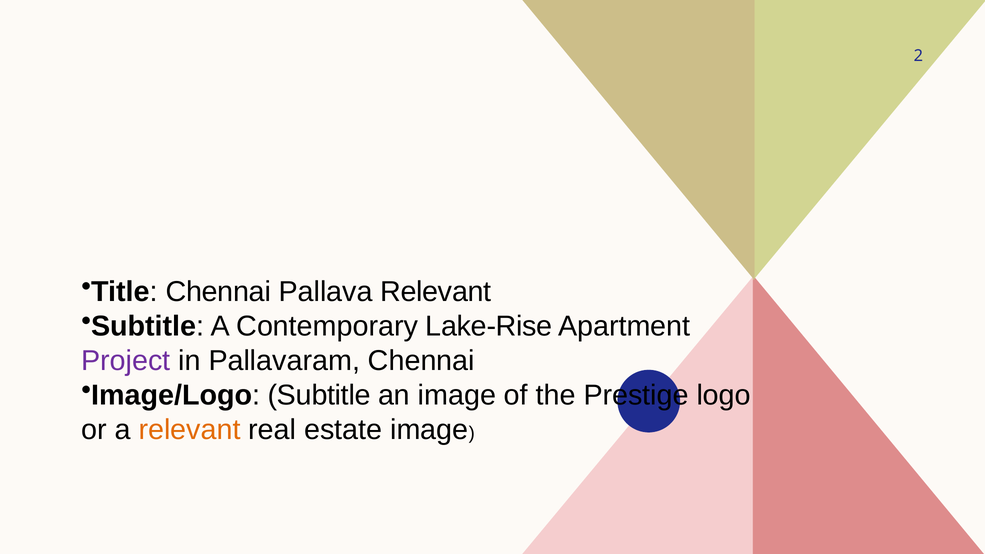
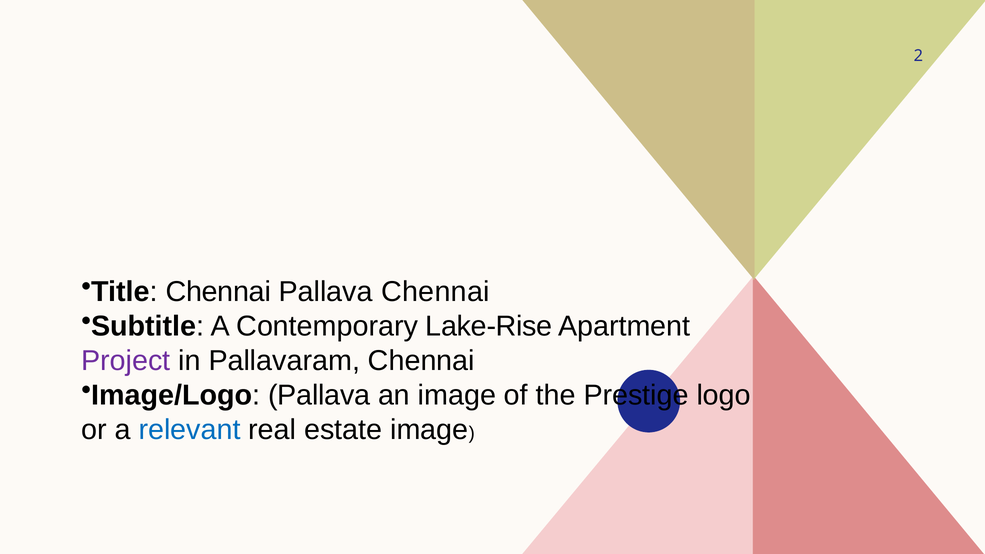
Pallava Relevant: Relevant -> Chennai
Image/Logo Subtitle: Subtitle -> Pallava
relevant at (190, 430) colour: orange -> blue
